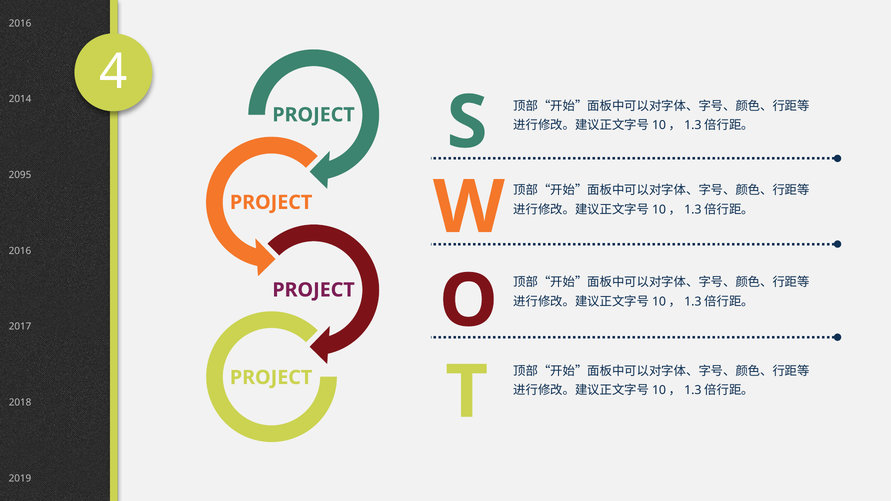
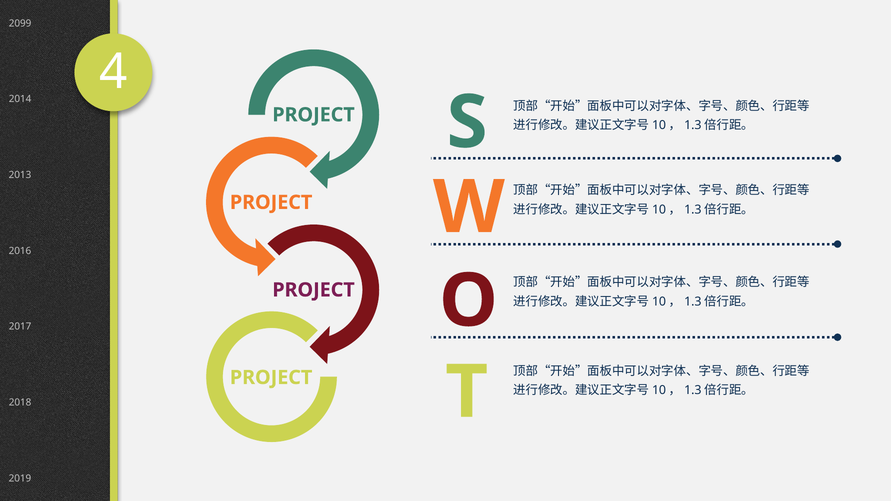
2016 at (20, 23): 2016 -> 2099
2095: 2095 -> 2013
